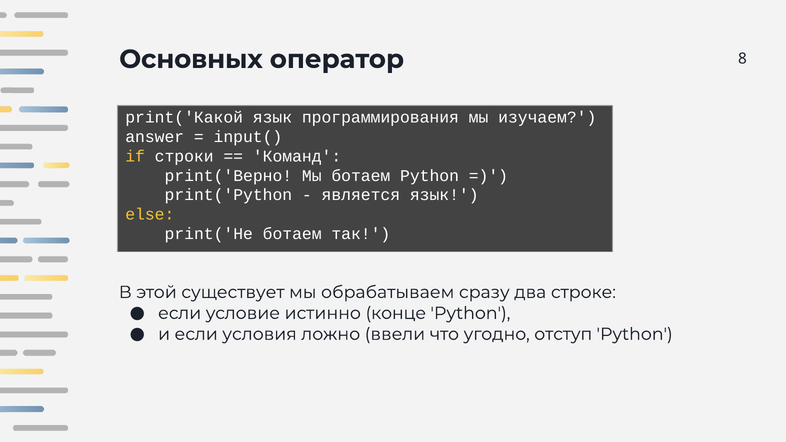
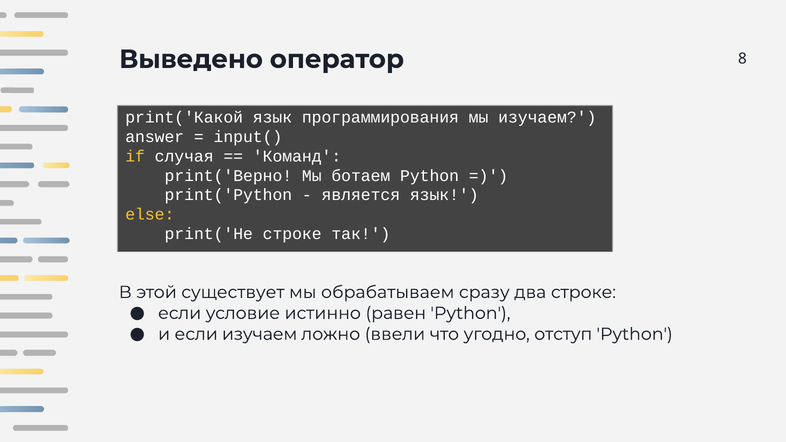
Основных: Основных -> Выведено
строки: строки -> случая
print('Не ботаем: ботаем -> строке
конце: конце -> равен
если условия: условия -> изучаем
